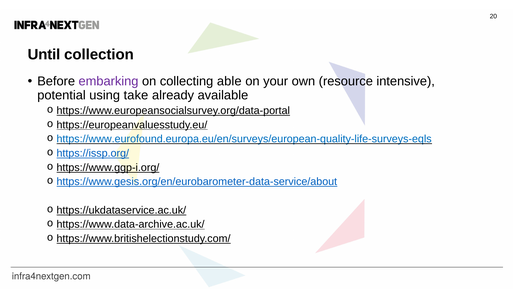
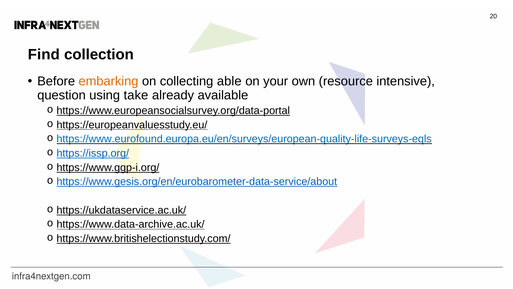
Until: Until -> Find
embarking colour: purple -> orange
potential: potential -> question
